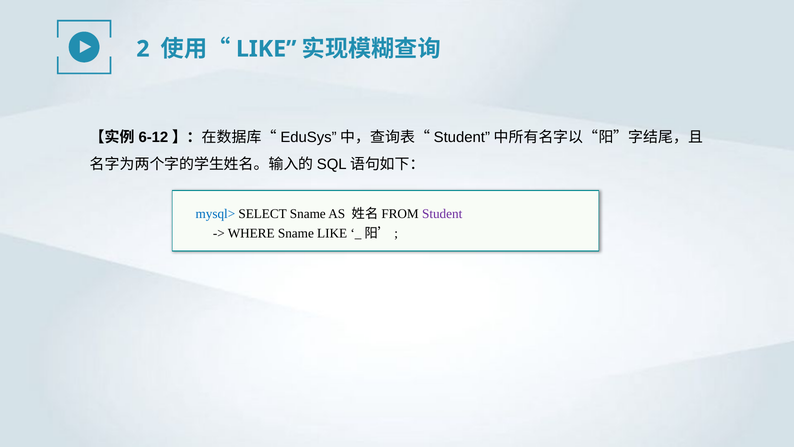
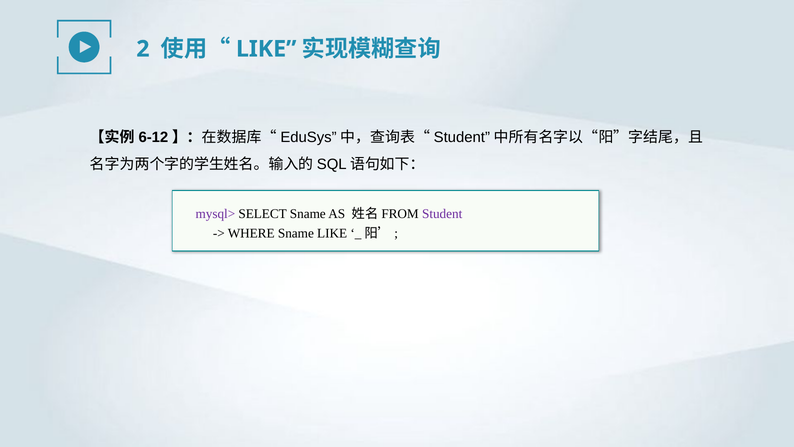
mysql> colour: blue -> purple
